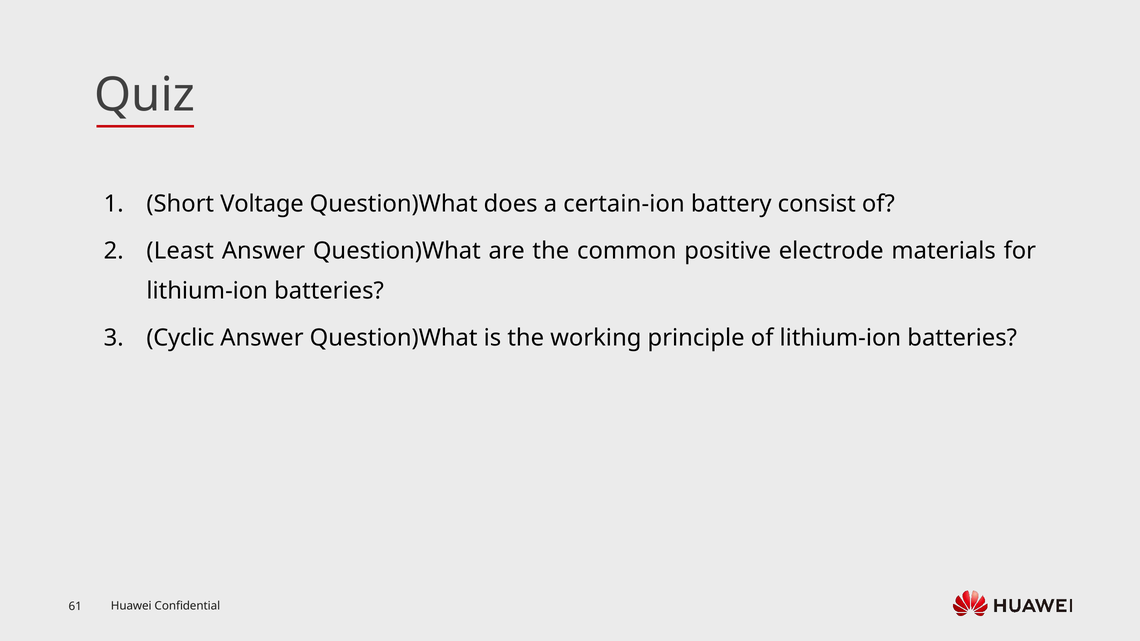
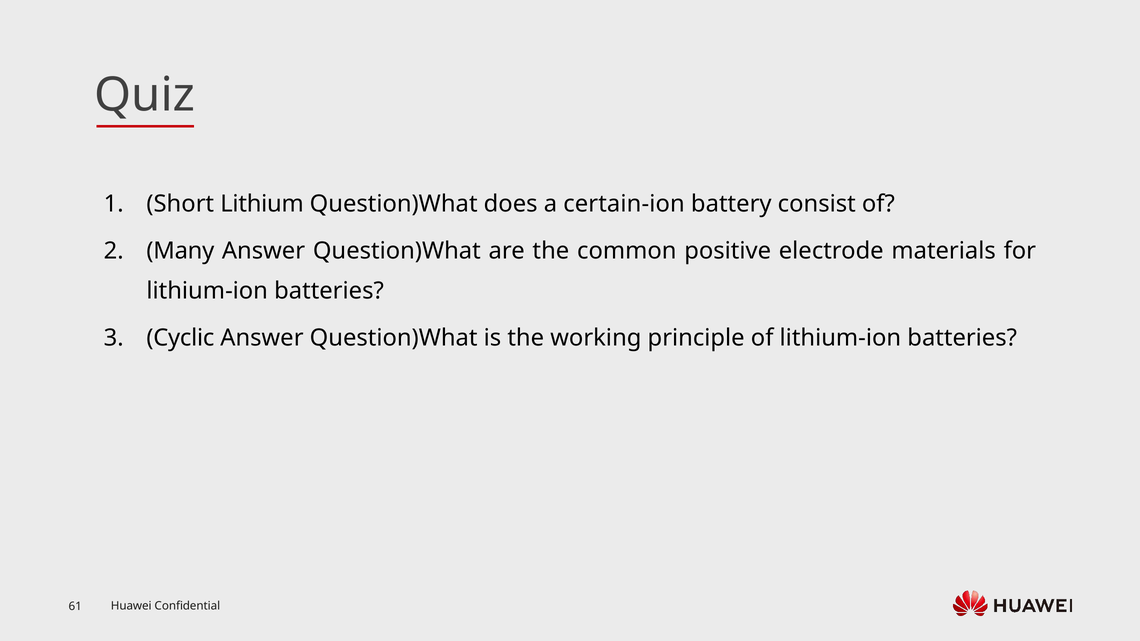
Voltage: Voltage -> Lithium
Least: Least -> Many
